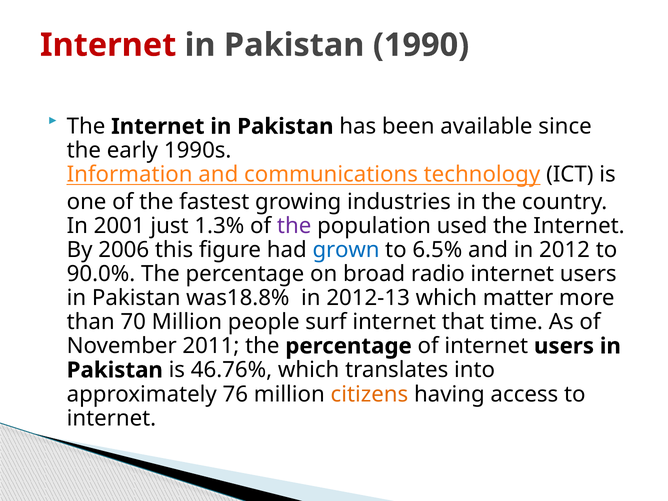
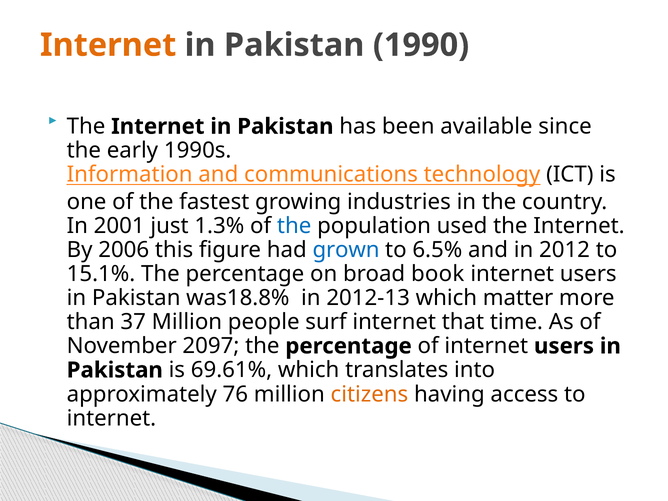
Internet at (108, 45) colour: red -> orange
the at (294, 226) colour: purple -> blue
90.0%: 90.0% -> 15.1%
radio: radio -> book
70: 70 -> 37
2011: 2011 -> 2097
46.76%: 46.76% -> 69.61%
